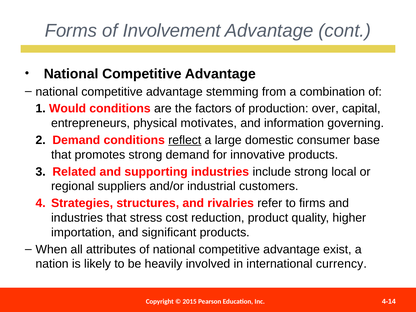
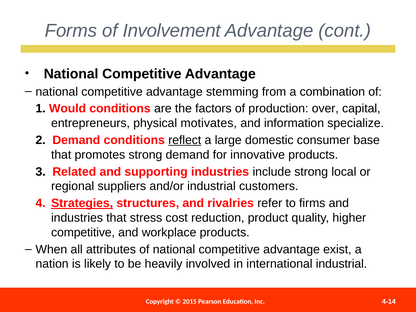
governing: governing -> specialize
Strategies underline: none -> present
importation at (83, 232): importation -> competitive
significant: significant -> workplace
international currency: currency -> industrial
